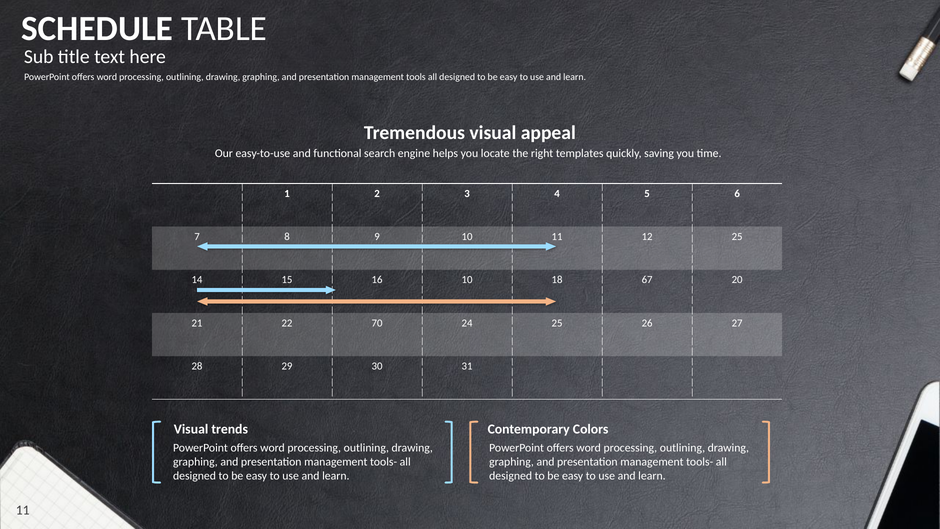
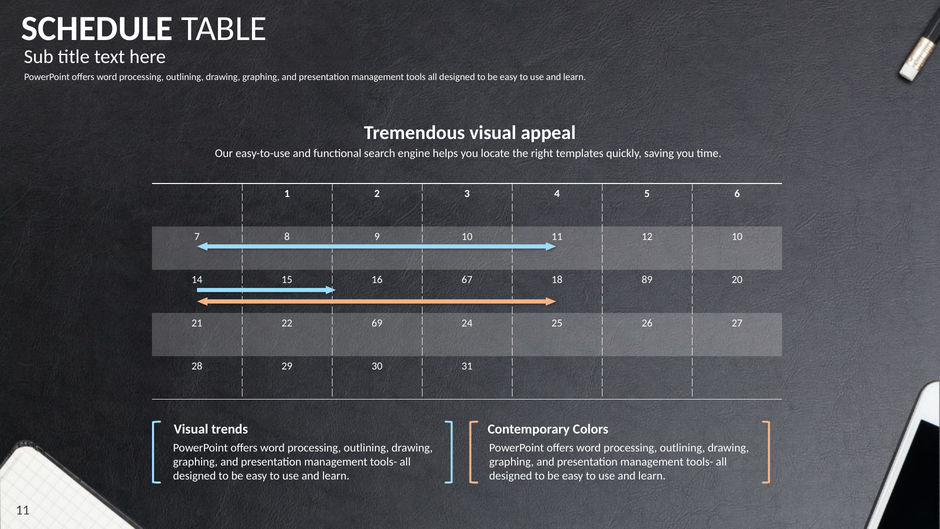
12 25: 25 -> 10
16 10: 10 -> 67
67: 67 -> 89
70: 70 -> 69
